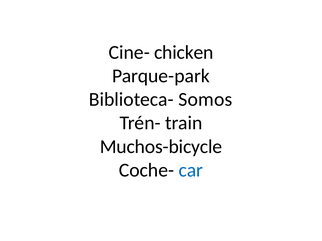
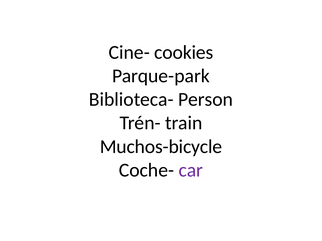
chicken: chicken -> cookies
Somos: Somos -> Person
car colour: blue -> purple
